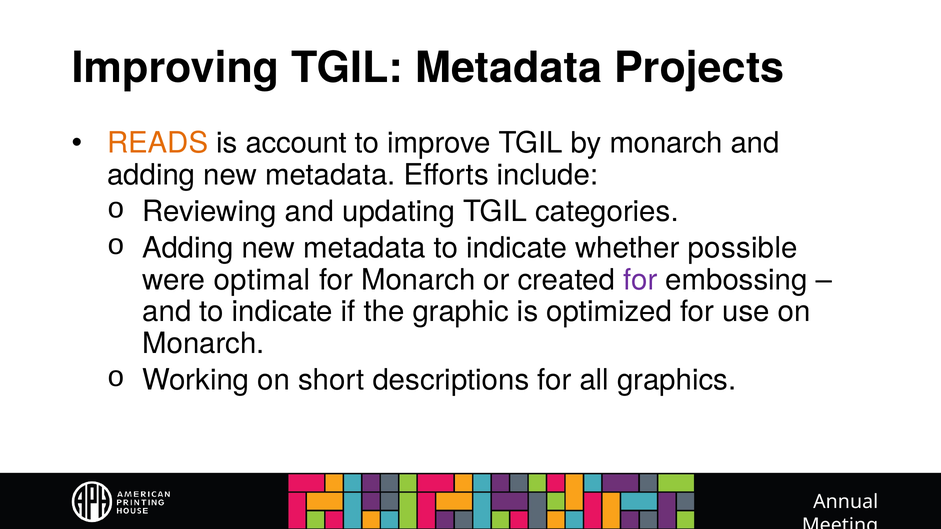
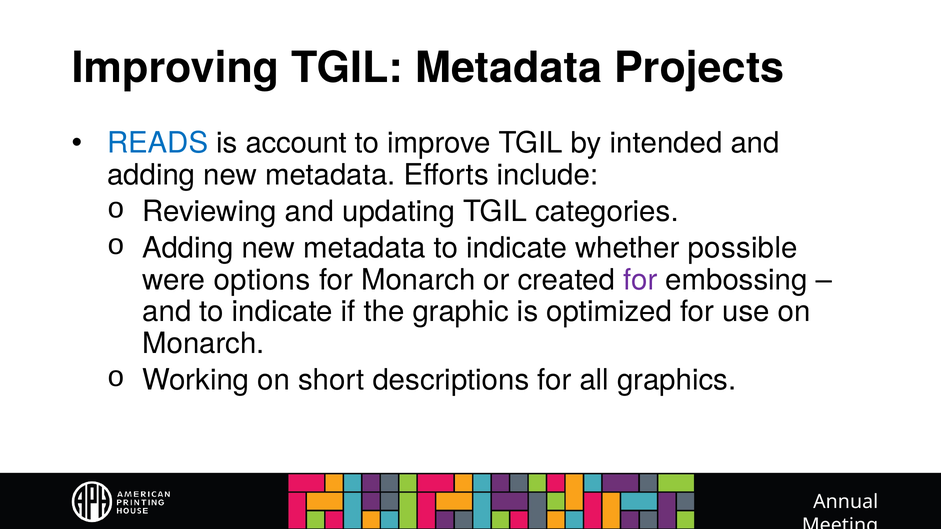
READS colour: orange -> blue
by monarch: monarch -> intended
optimal: optimal -> options
